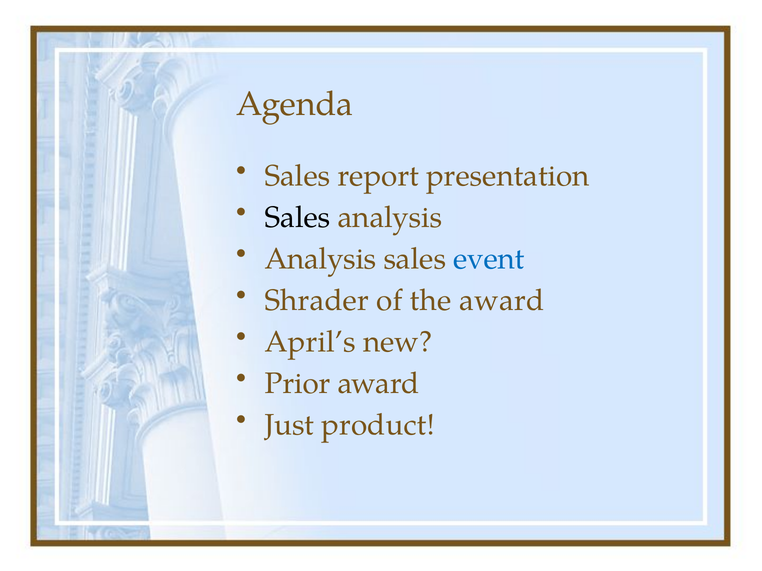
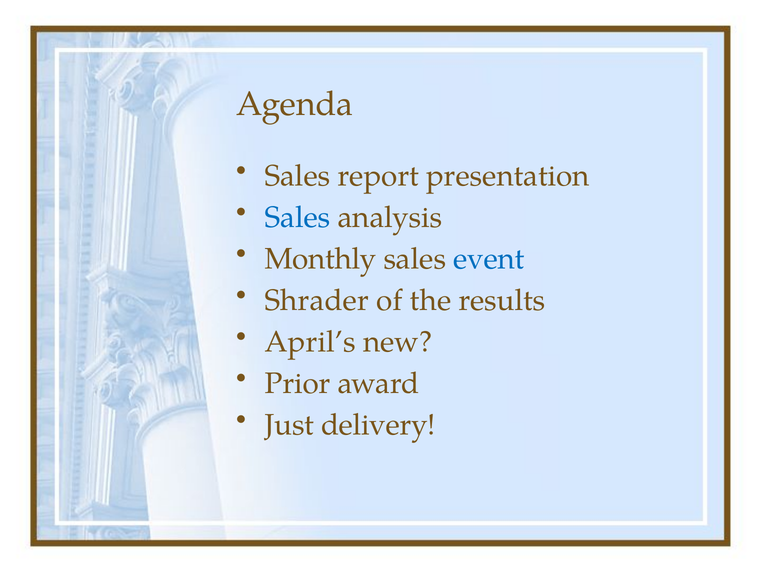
Sales at (298, 218) colour: black -> blue
Analysis at (321, 259): Analysis -> Monthly
the award: award -> results
product: product -> delivery
